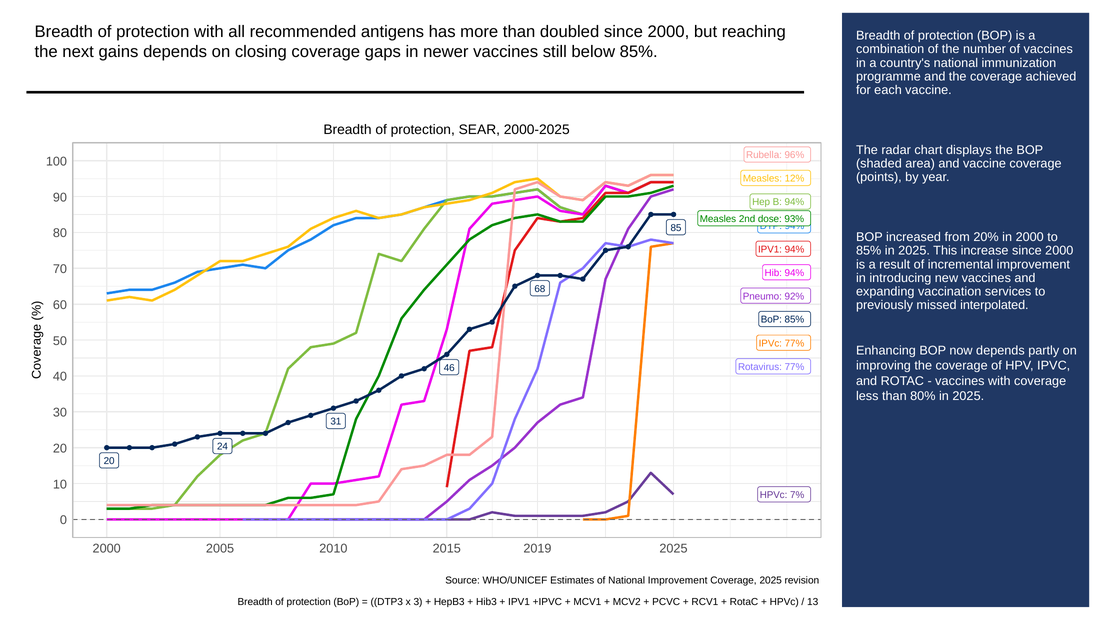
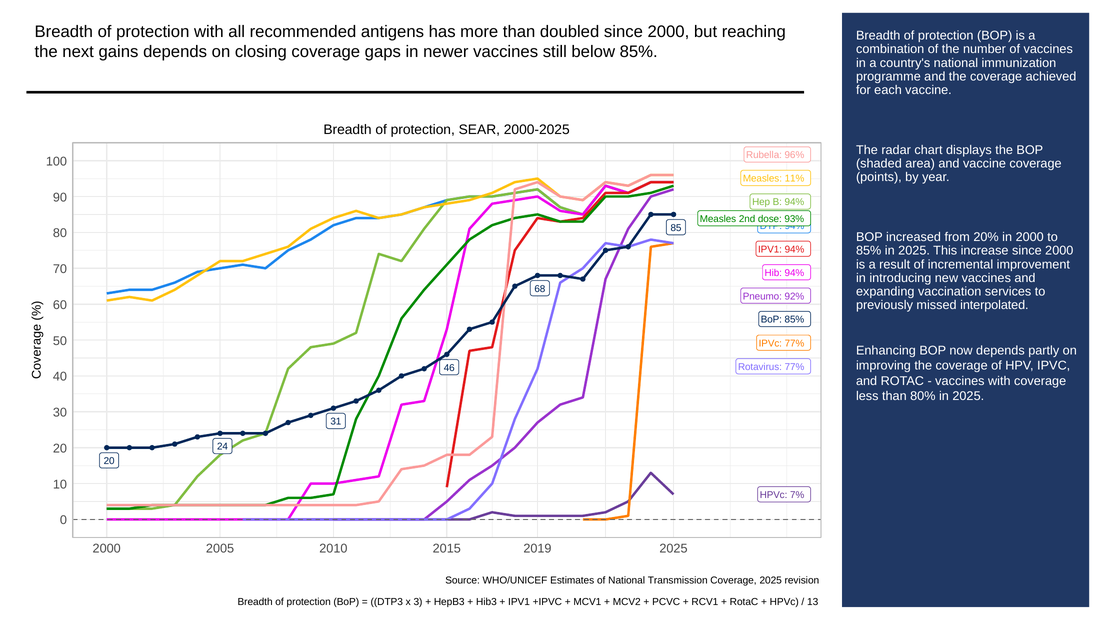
12%: 12% -> 11%
National Improvement: Improvement -> Transmission
